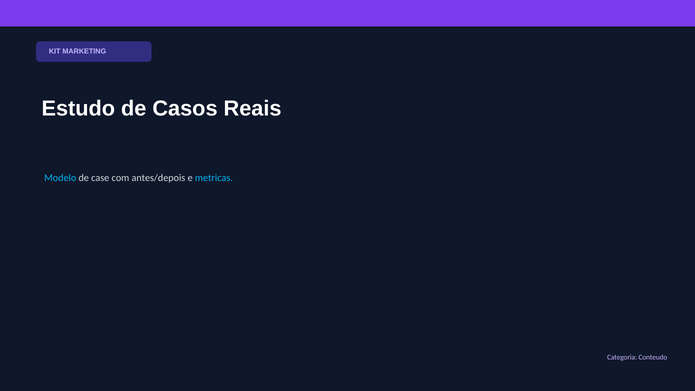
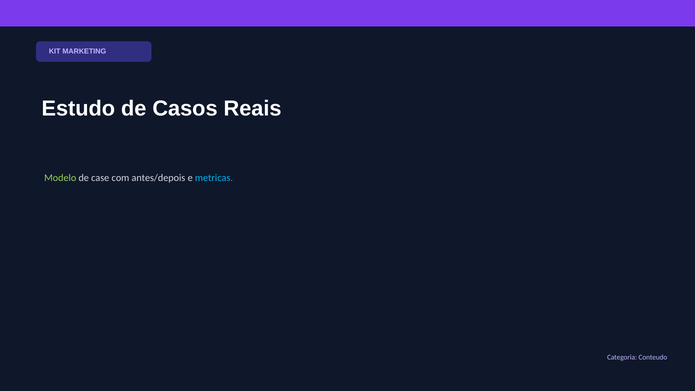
Modelo colour: light blue -> light green
